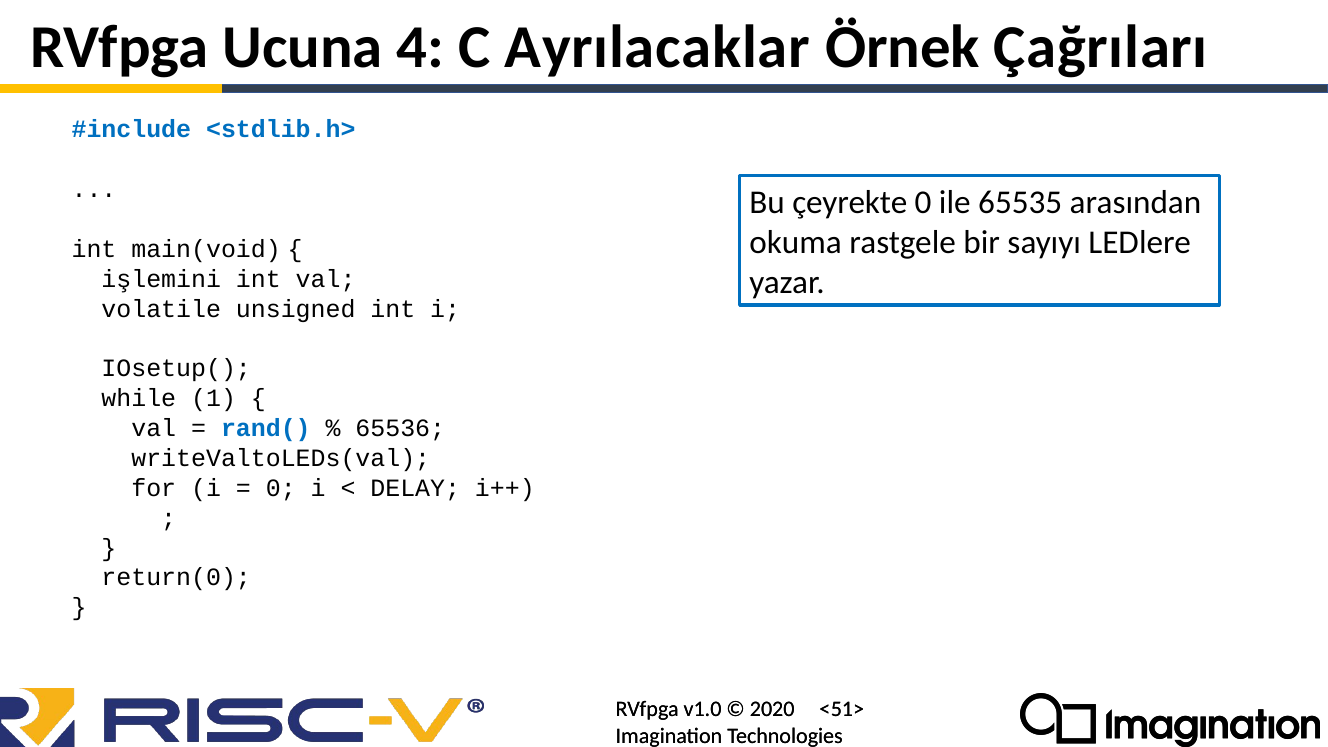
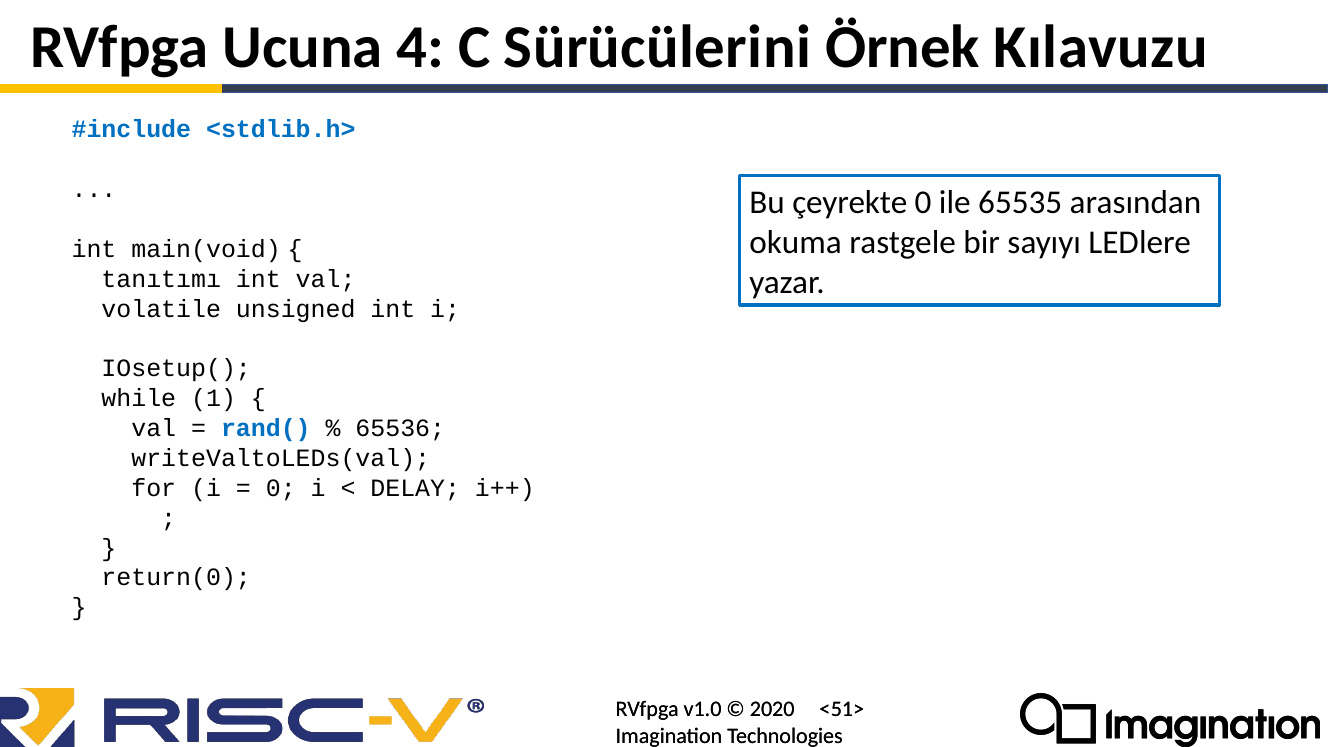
Ayrılacaklar: Ayrılacaklar -> Sürücülerini
Çağrıları: Çağrıları -> Kılavuzu
işlemini: işlemini -> tanıtımı
